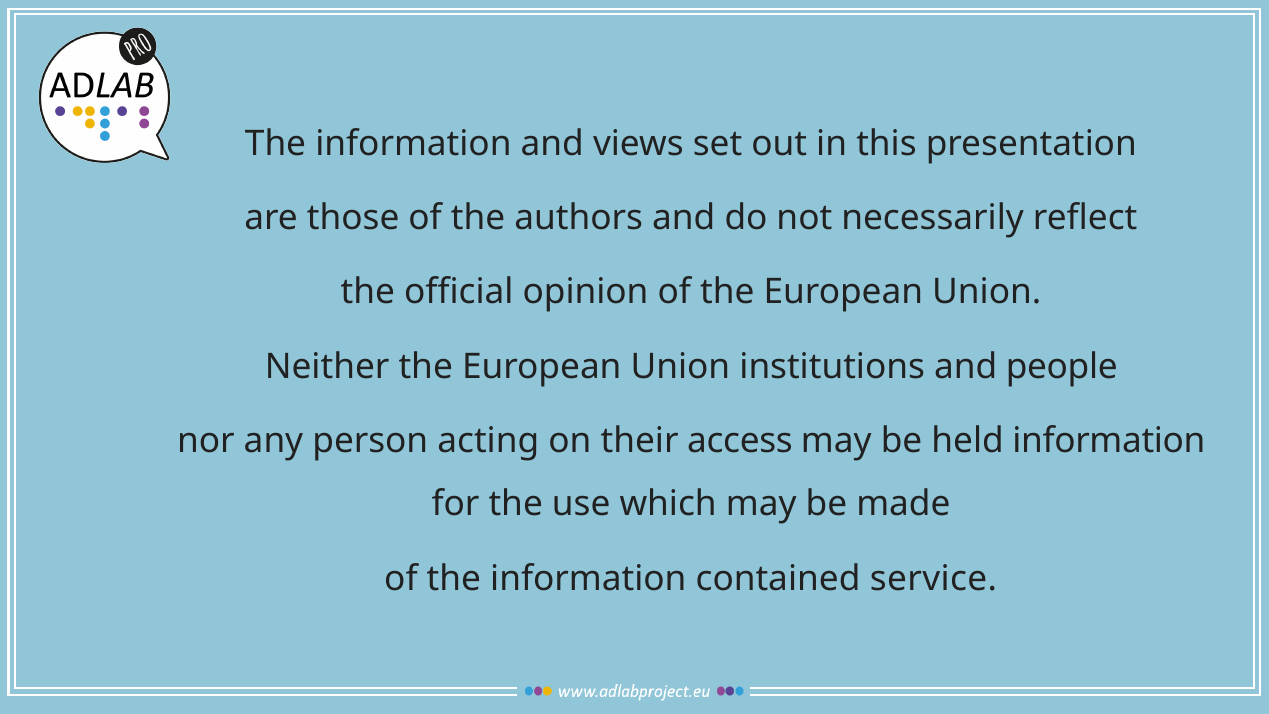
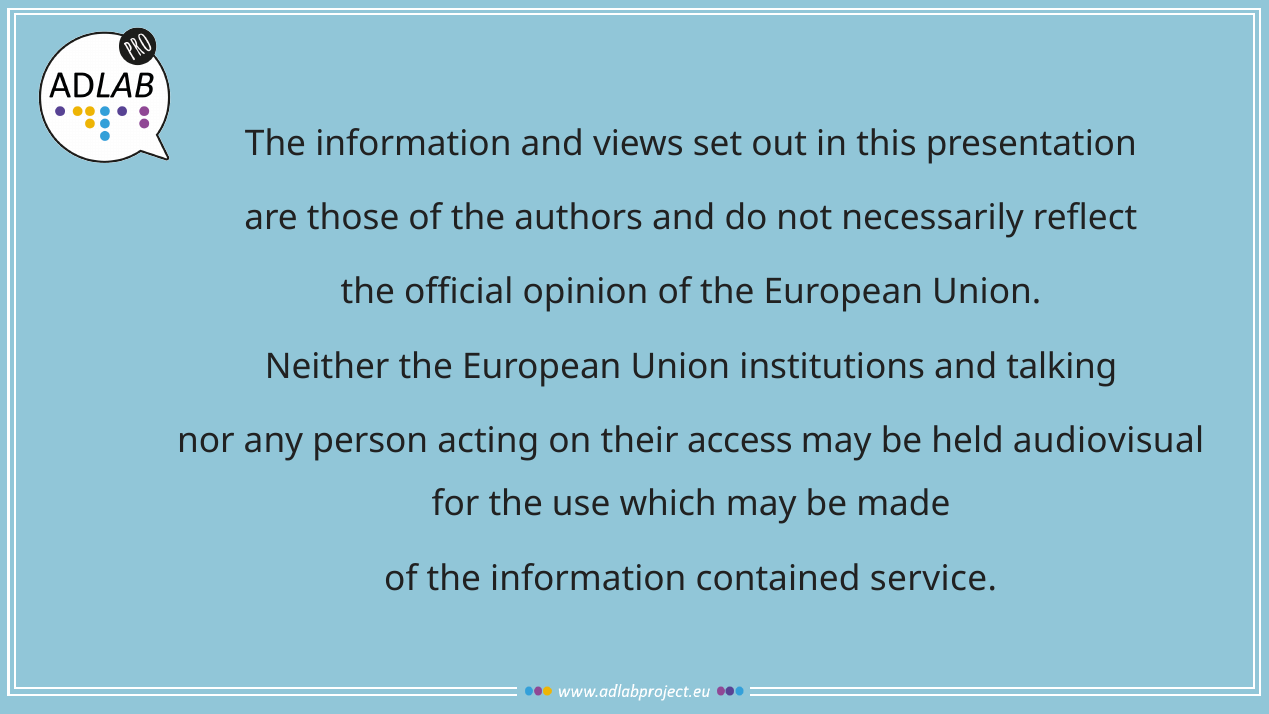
people: people -> talking
held information: information -> audiovisual
